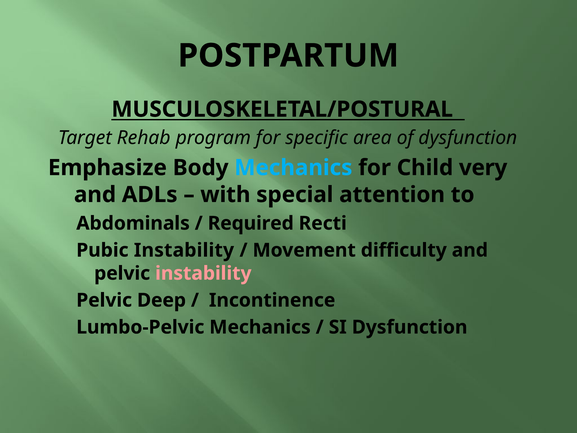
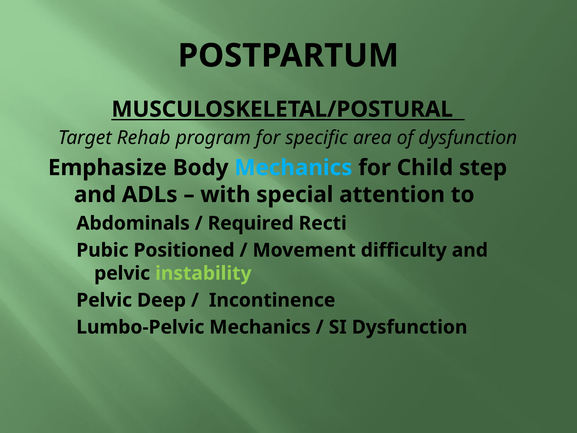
very: very -> step
Pubic Instability: Instability -> Positioned
instability at (203, 273) colour: pink -> light green
